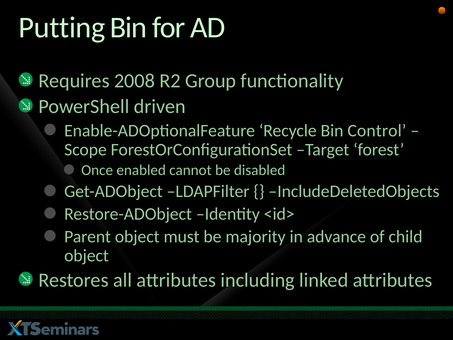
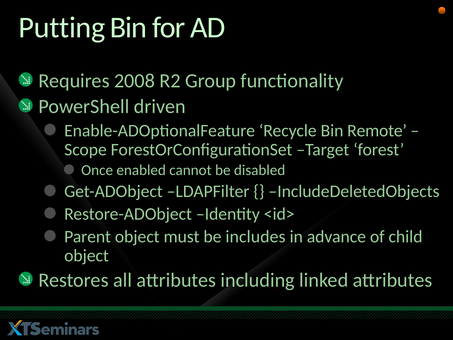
Control: Control -> Remote
majority: majority -> includes
